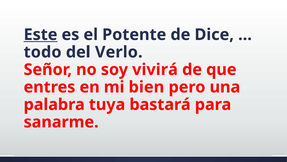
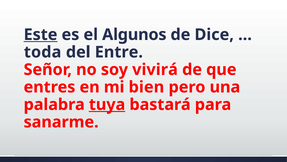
Potente: Potente -> Algunos
todo: todo -> toda
Verlo: Verlo -> Entre
tuya underline: none -> present
